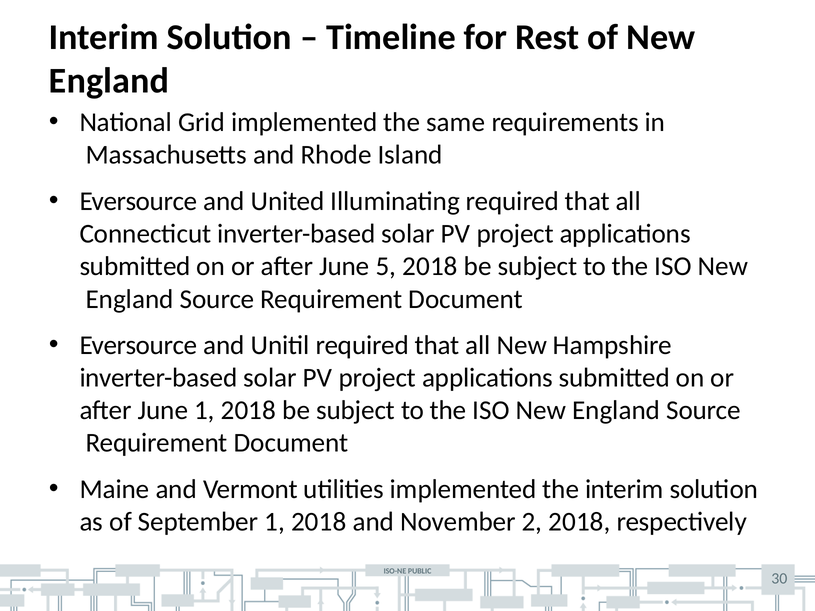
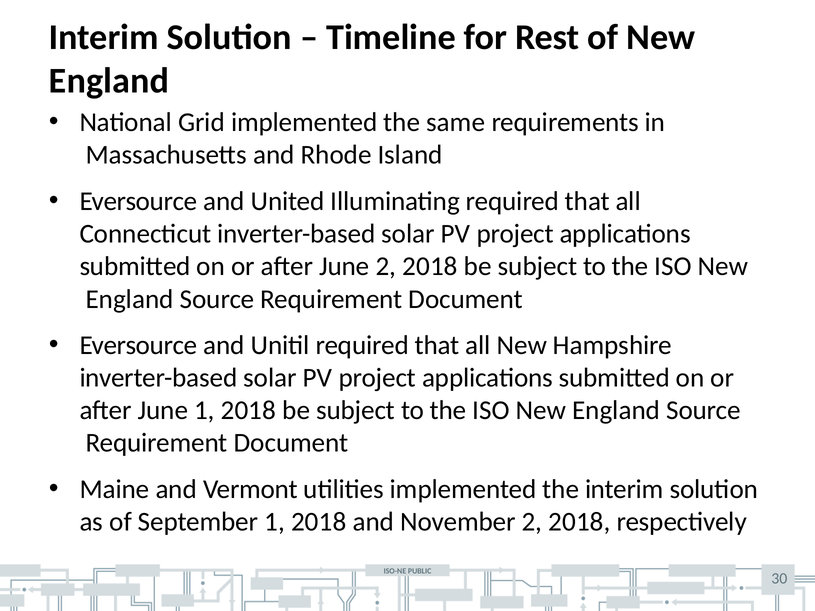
June 5: 5 -> 2
